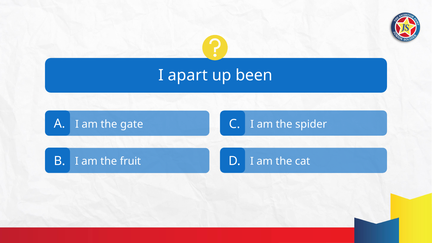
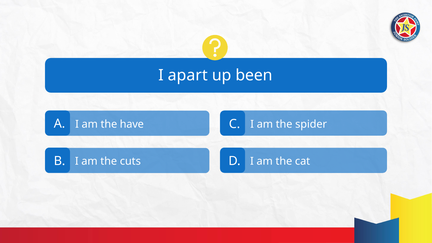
gate: gate -> have
fruit: fruit -> cuts
